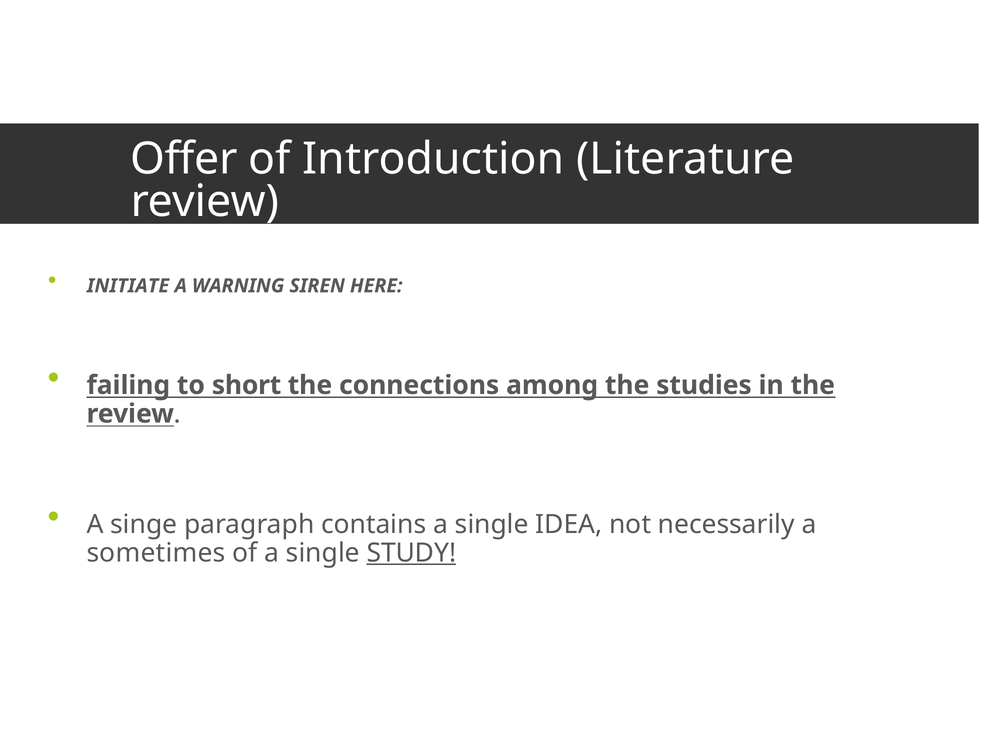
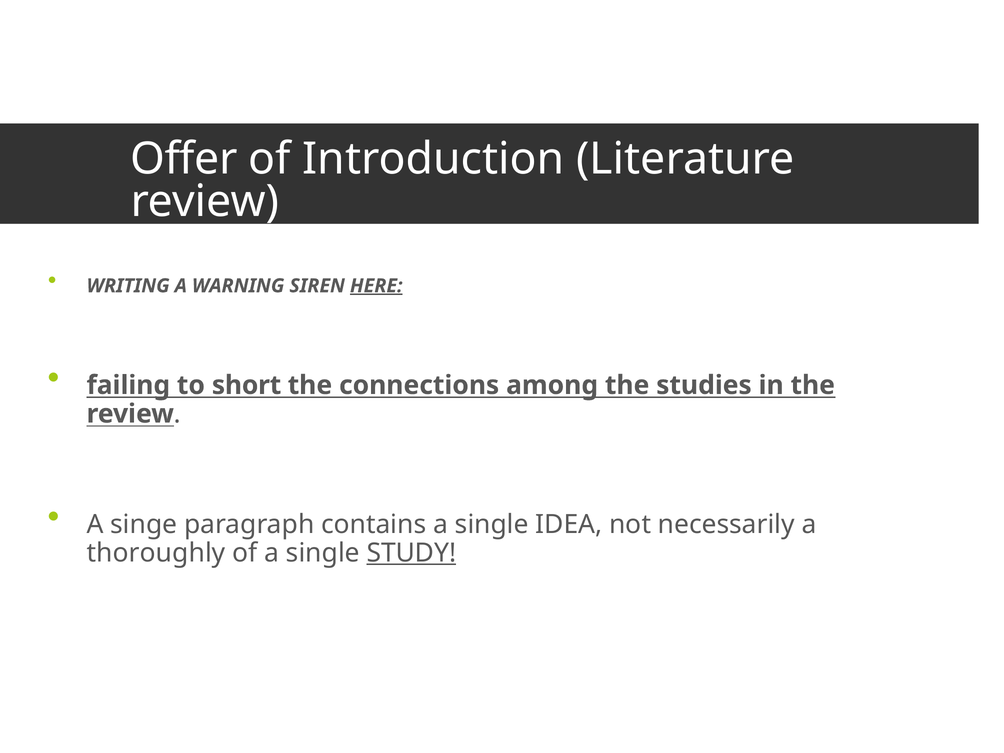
INITIATE: INITIATE -> WRITING
HERE underline: none -> present
sometimes: sometimes -> thoroughly
